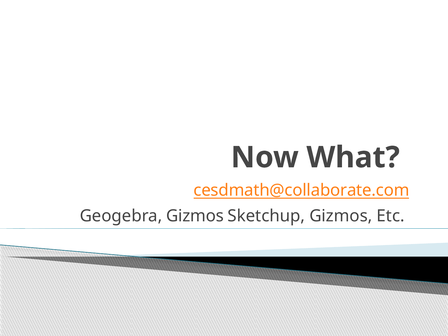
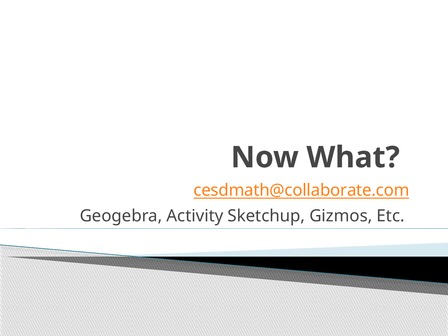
Geogebra Gizmos: Gizmos -> Activity
